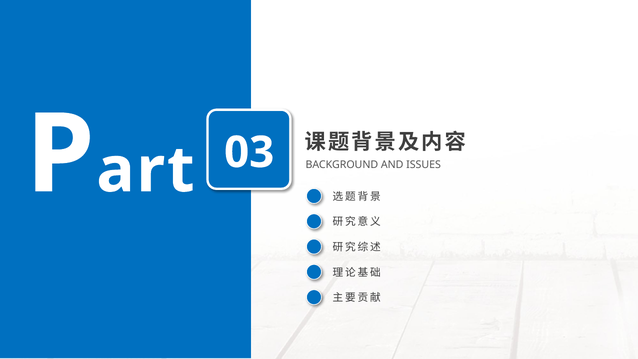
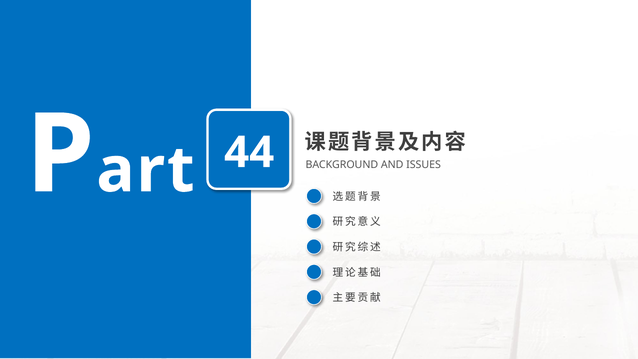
03: 03 -> 44
